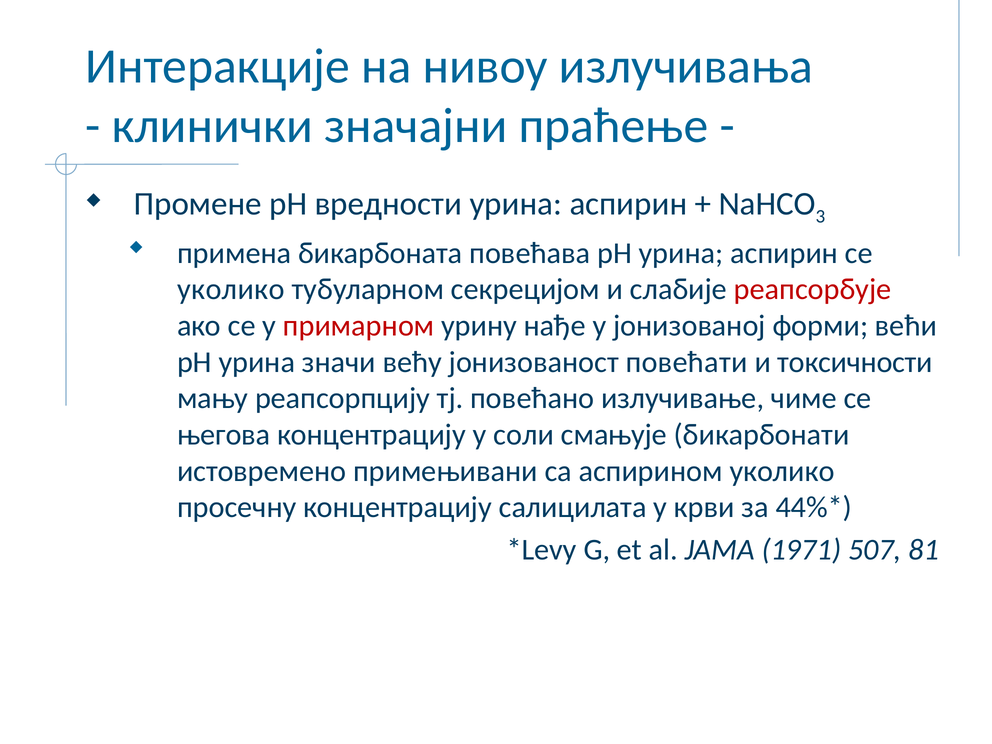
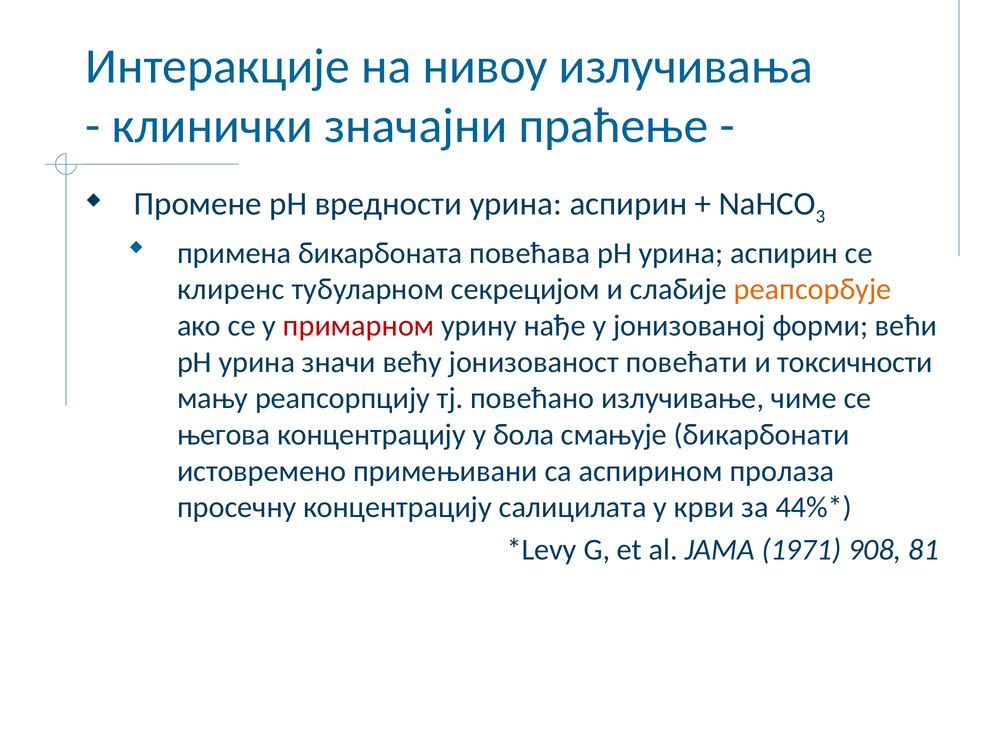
уколико at (231, 289): уколико -> клиренс
реапсорбује colour: red -> orange
соли: соли -> бола
аспирином уколико: уколико -> пролаза
507: 507 -> 908
